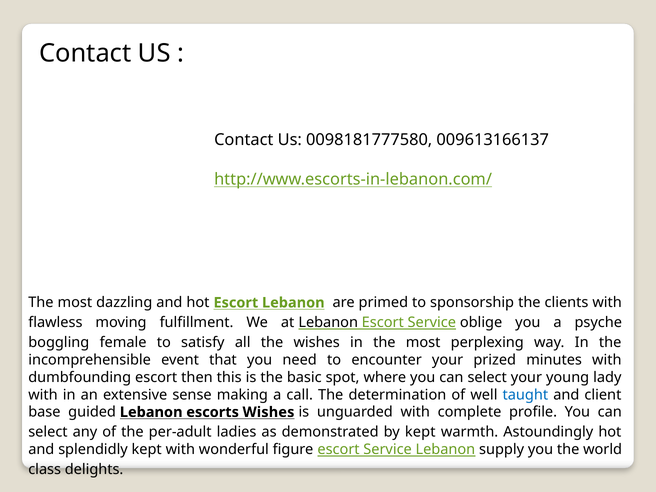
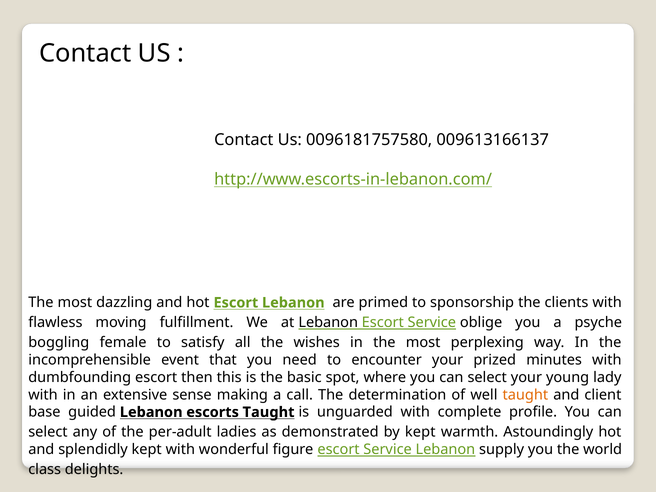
0098181777580: 0098181777580 -> 0096181757580
taught at (525, 395) colour: blue -> orange
escorts Wishes: Wishes -> Taught
